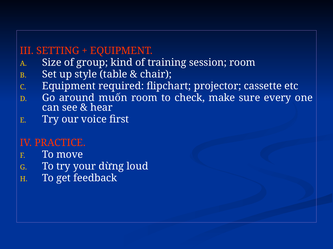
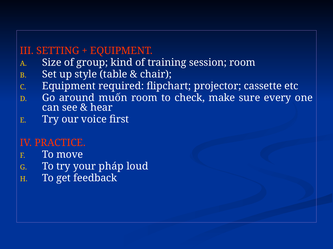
dừng: dừng -> pháp
